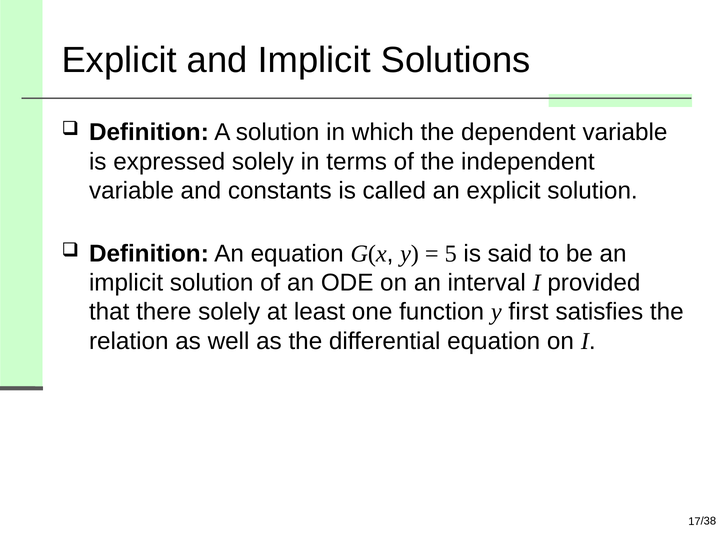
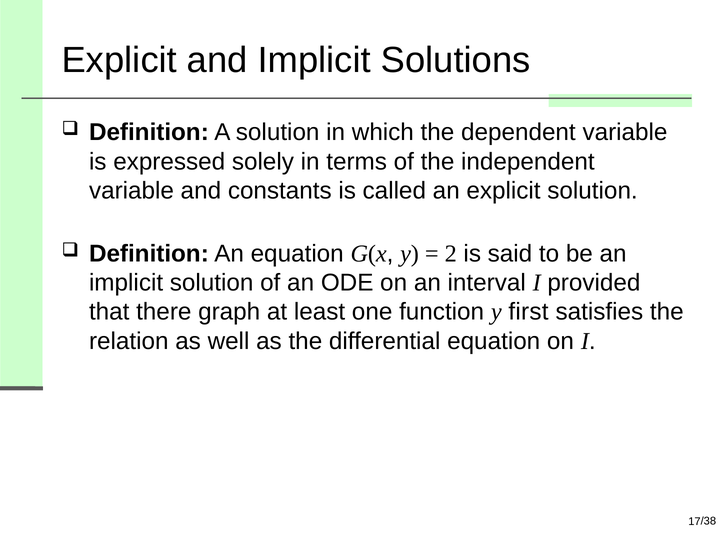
5: 5 -> 2
there solely: solely -> graph
